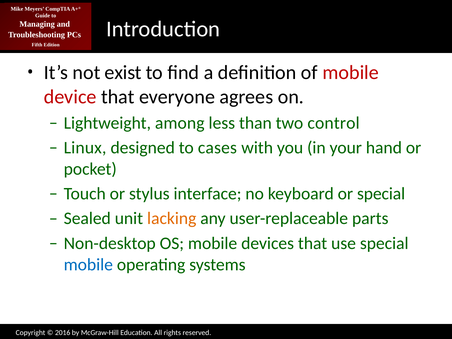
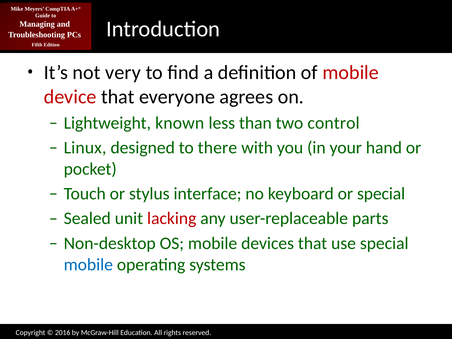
exist: exist -> very
among: among -> known
cases: cases -> there
lacking colour: orange -> red
